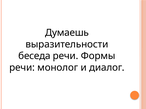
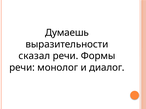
беседа: беседа -> сказал
